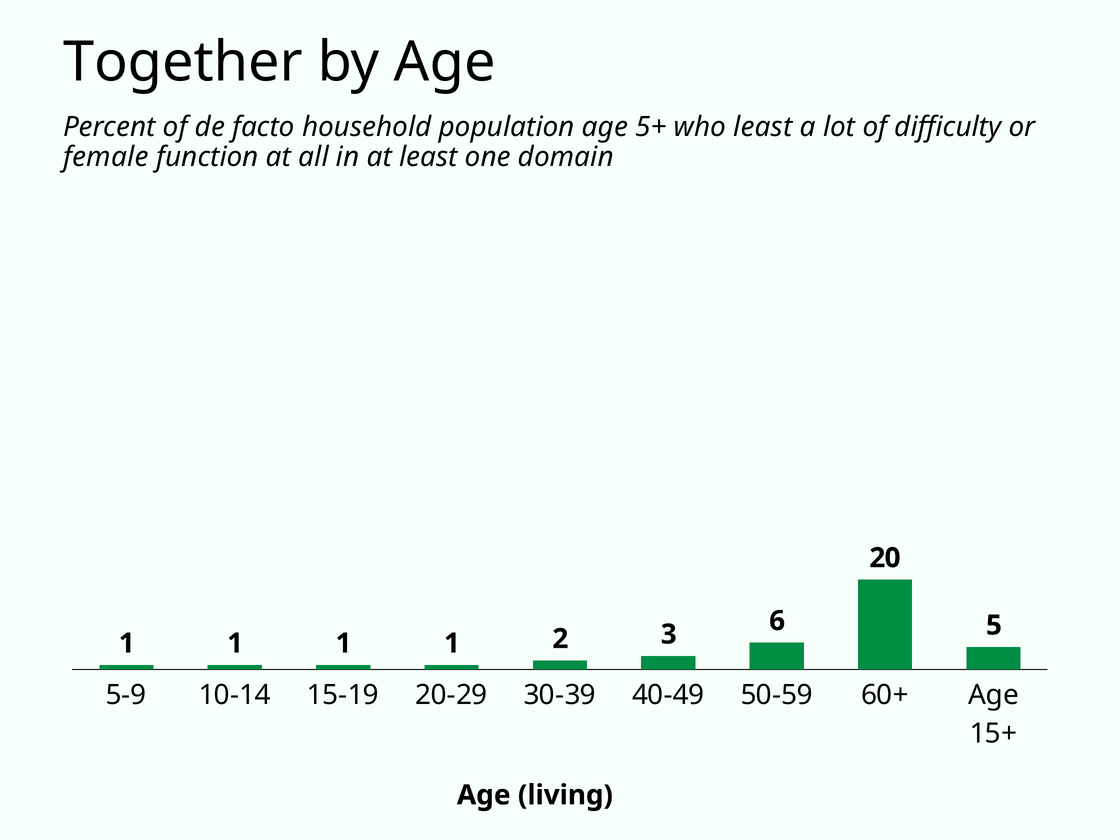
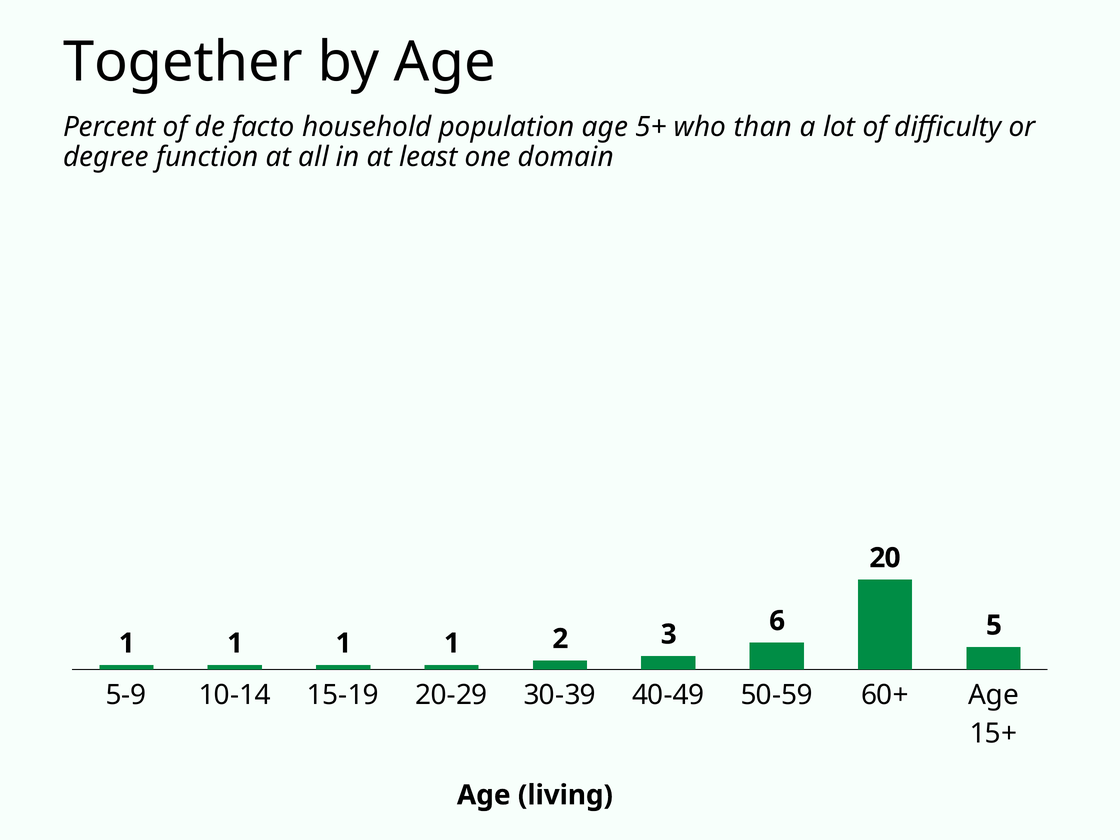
who least: least -> than
female: female -> degree
